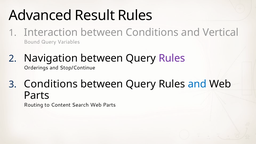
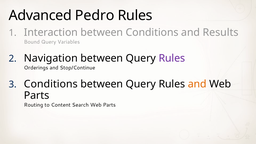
Result: Result -> Pedro
Vertical: Vertical -> Results
and at (197, 84) colour: blue -> orange
